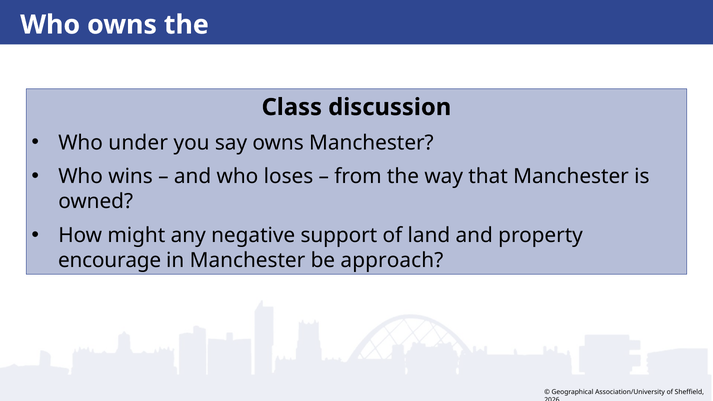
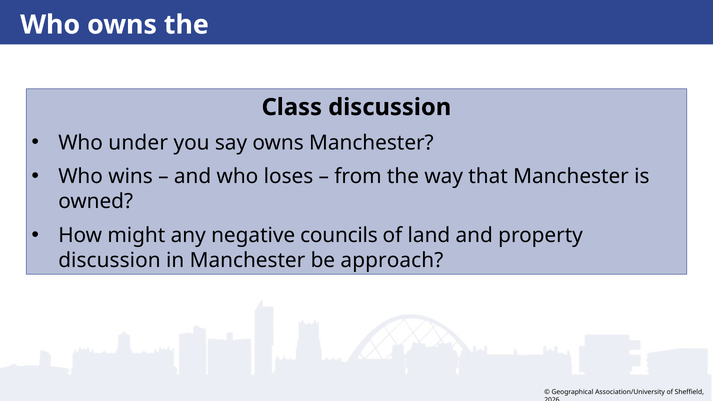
support: support -> councils
encourage at (110, 260): encourage -> discussion
